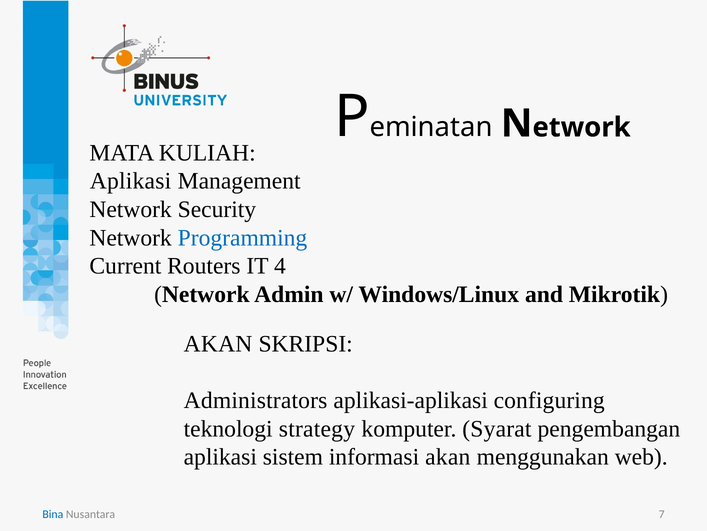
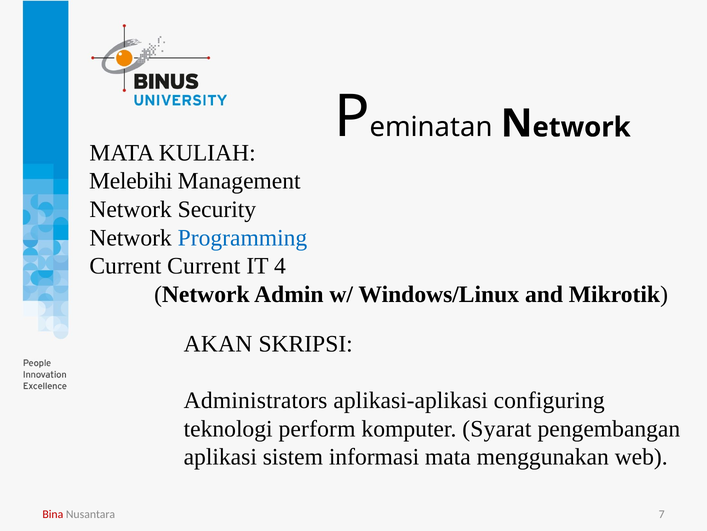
Aplikasi at (130, 181): Aplikasi -> Melebihi
Current Routers: Routers -> Current
strategy: strategy -> perform
informasi akan: akan -> mata
Bina colour: blue -> red
